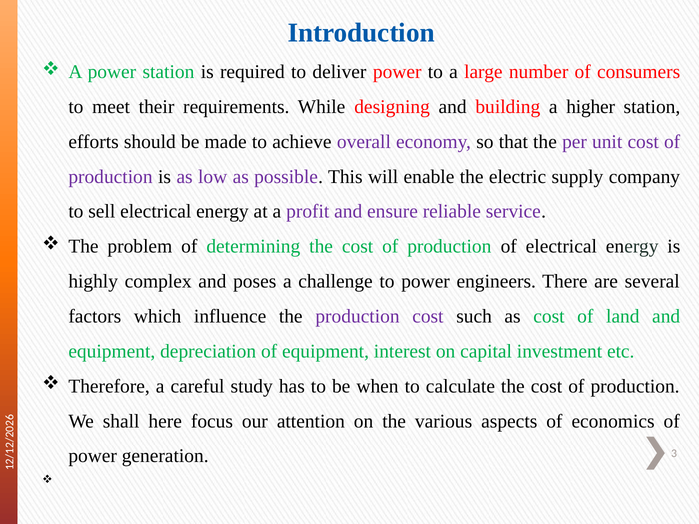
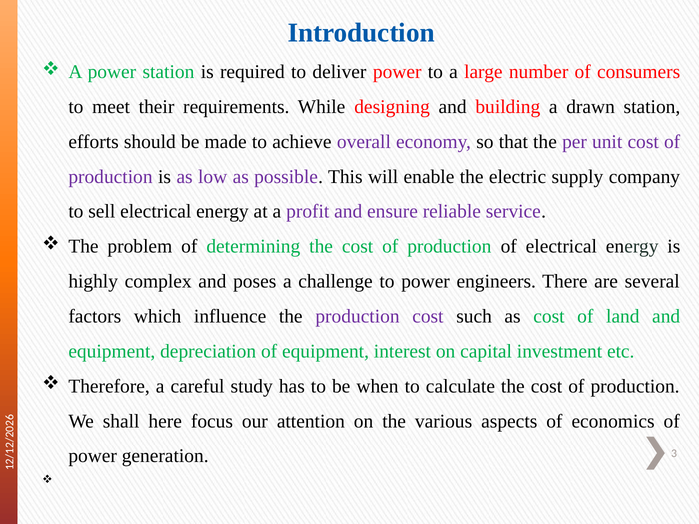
higher: higher -> drawn
